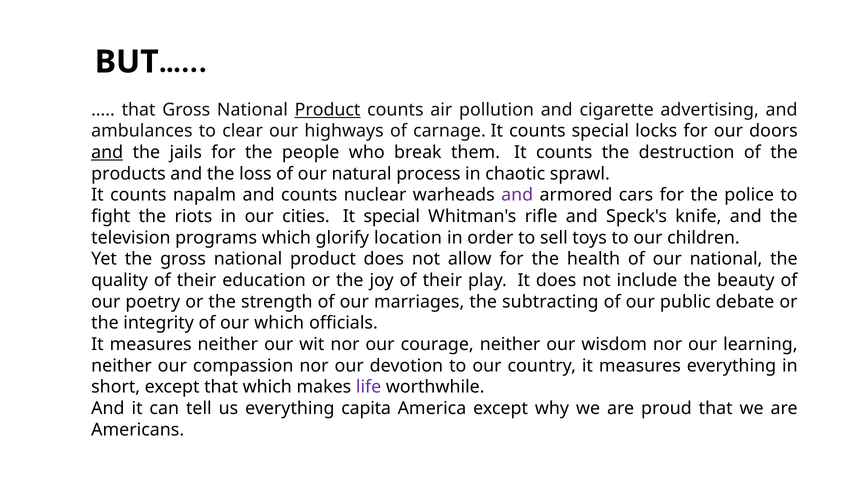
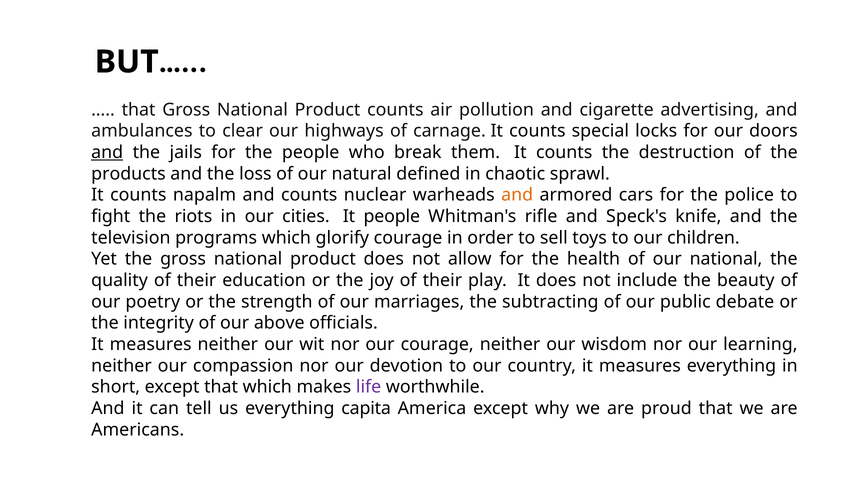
Product at (328, 110) underline: present -> none
process: process -> defined
and at (517, 195) colour: purple -> orange
It special: special -> people
glorify location: location -> courage
our which: which -> above
